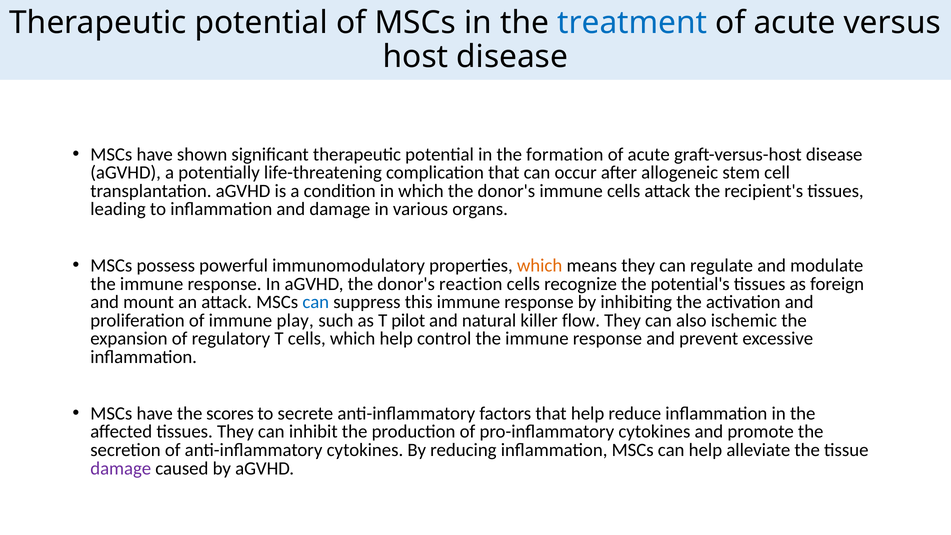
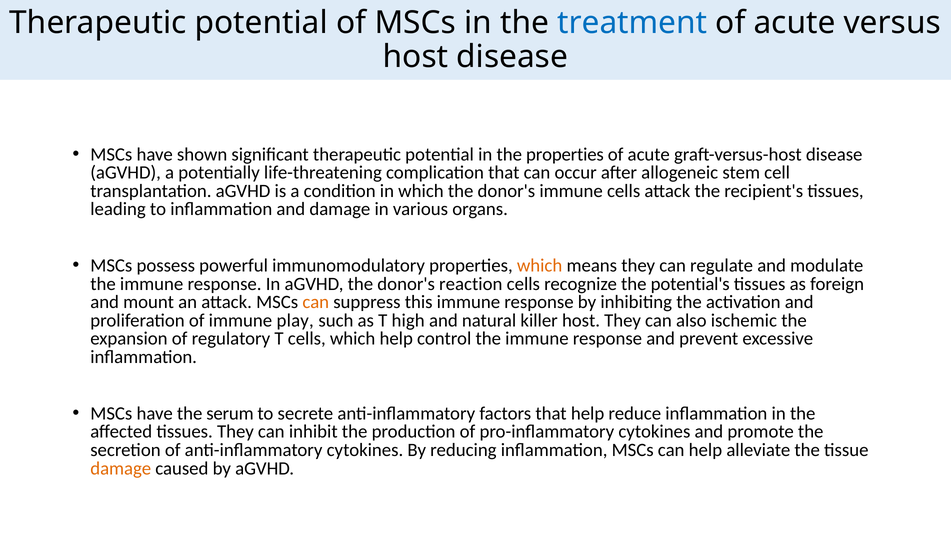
the formation: formation -> properties
can at (316, 302) colour: blue -> orange
pilot: pilot -> high
killer flow: flow -> host
scores: scores -> serum
damage at (121, 468) colour: purple -> orange
